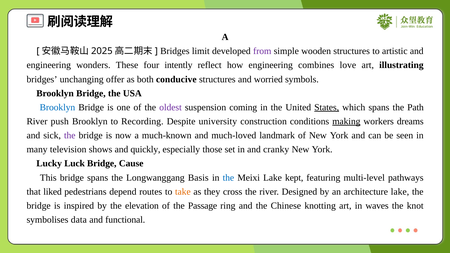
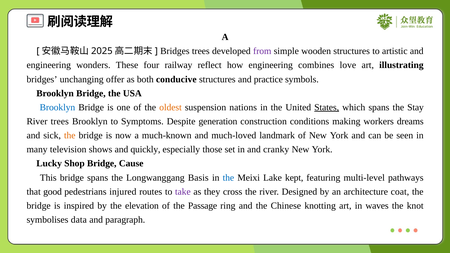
Bridges limit: limit -> trees
intently: intently -> railway
worried: worried -> practice
oldest colour: purple -> orange
coming: coming -> nations
Path: Path -> Stay
River push: push -> trees
Recording: Recording -> Symptoms
university: university -> generation
making underline: present -> none
the at (70, 136) colour: purple -> orange
Luck: Luck -> Shop
liked: liked -> good
depend: depend -> injured
take colour: orange -> purple
architecture lake: lake -> coat
functional: functional -> paragraph
